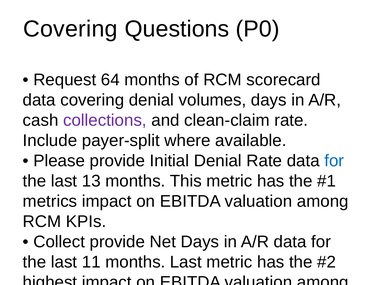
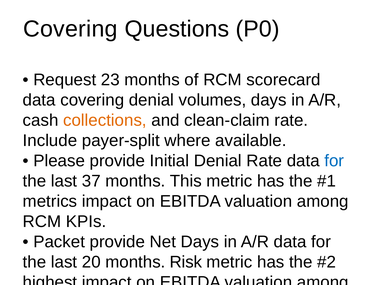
64: 64 -> 23
collections colour: purple -> orange
13: 13 -> 37
Collect at (59, 242): Collect -> Packet
11: 11 -> 20
months Last: Last -> Risk
